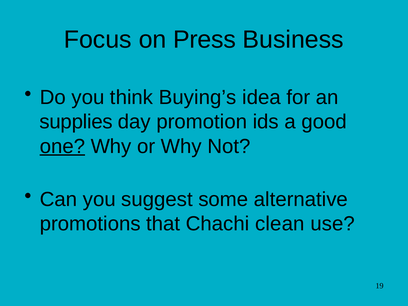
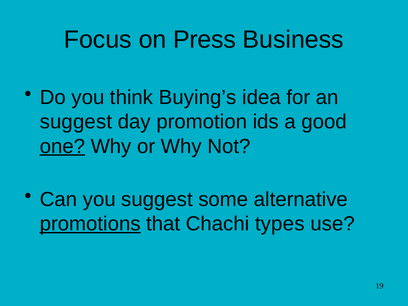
supplies at (76, 122): supplies -> suggest
promotions underline: none -> present
clean: clean -> types
